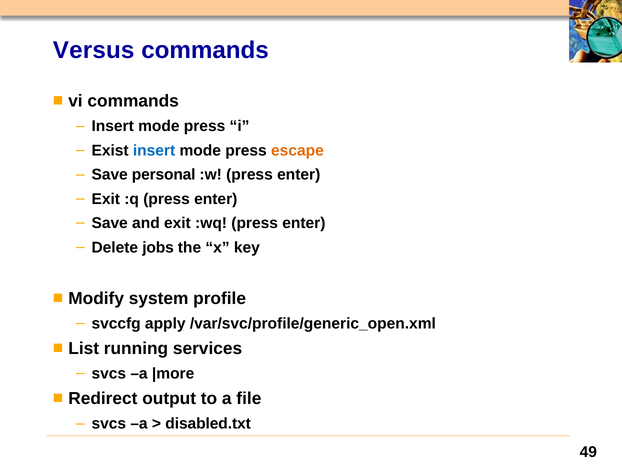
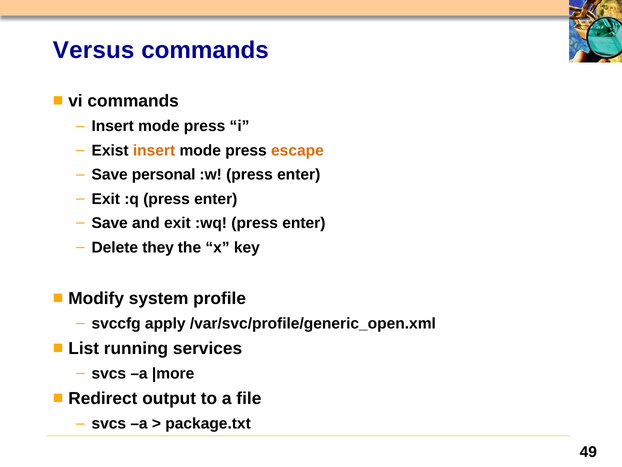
insert at (154, 150) colour: blue -> orange
jobs: jobs -> they
disabled.txt: disabled.txt -> package.txt
